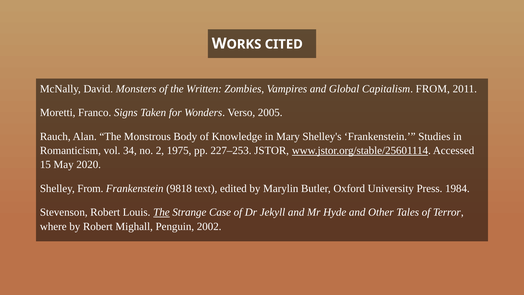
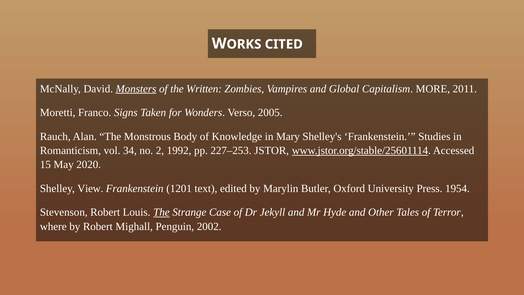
Monsters underline: none -> present
Capitalism FROM: FROM -> MORE
1975: 1975 -> 1992
Shelley From: From -> View
9818: 9818 -> 1201
1984: 1984 -> 1954
